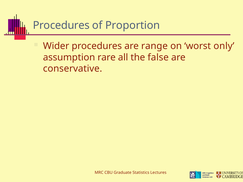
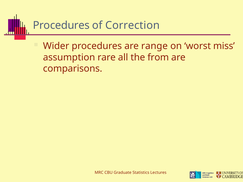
Proportion: Proportion -> Correction
only: only -> miss
false: false -> from
conservative: conservative -> comparisons
